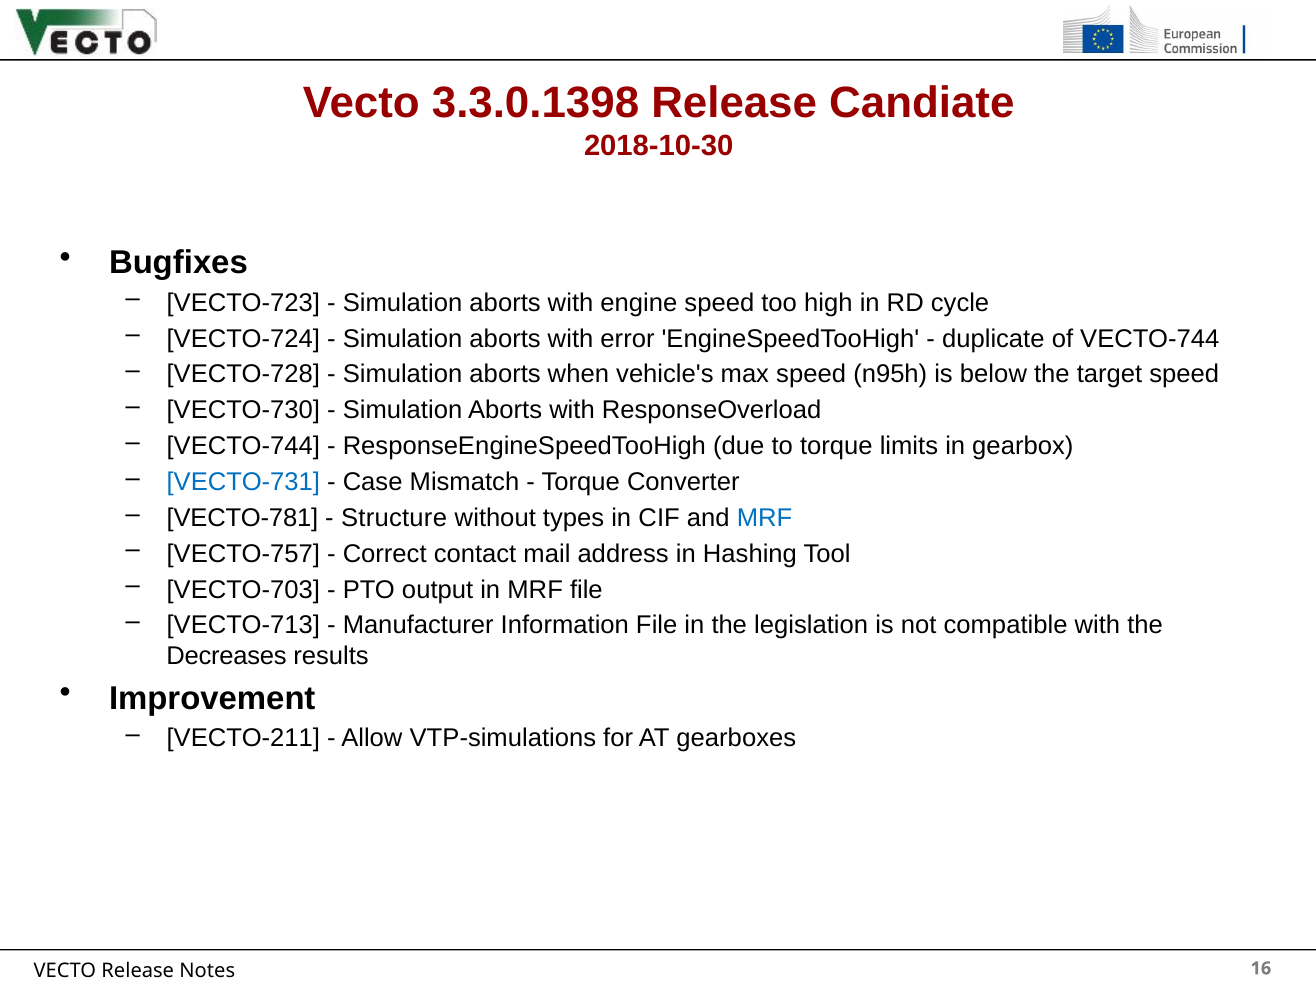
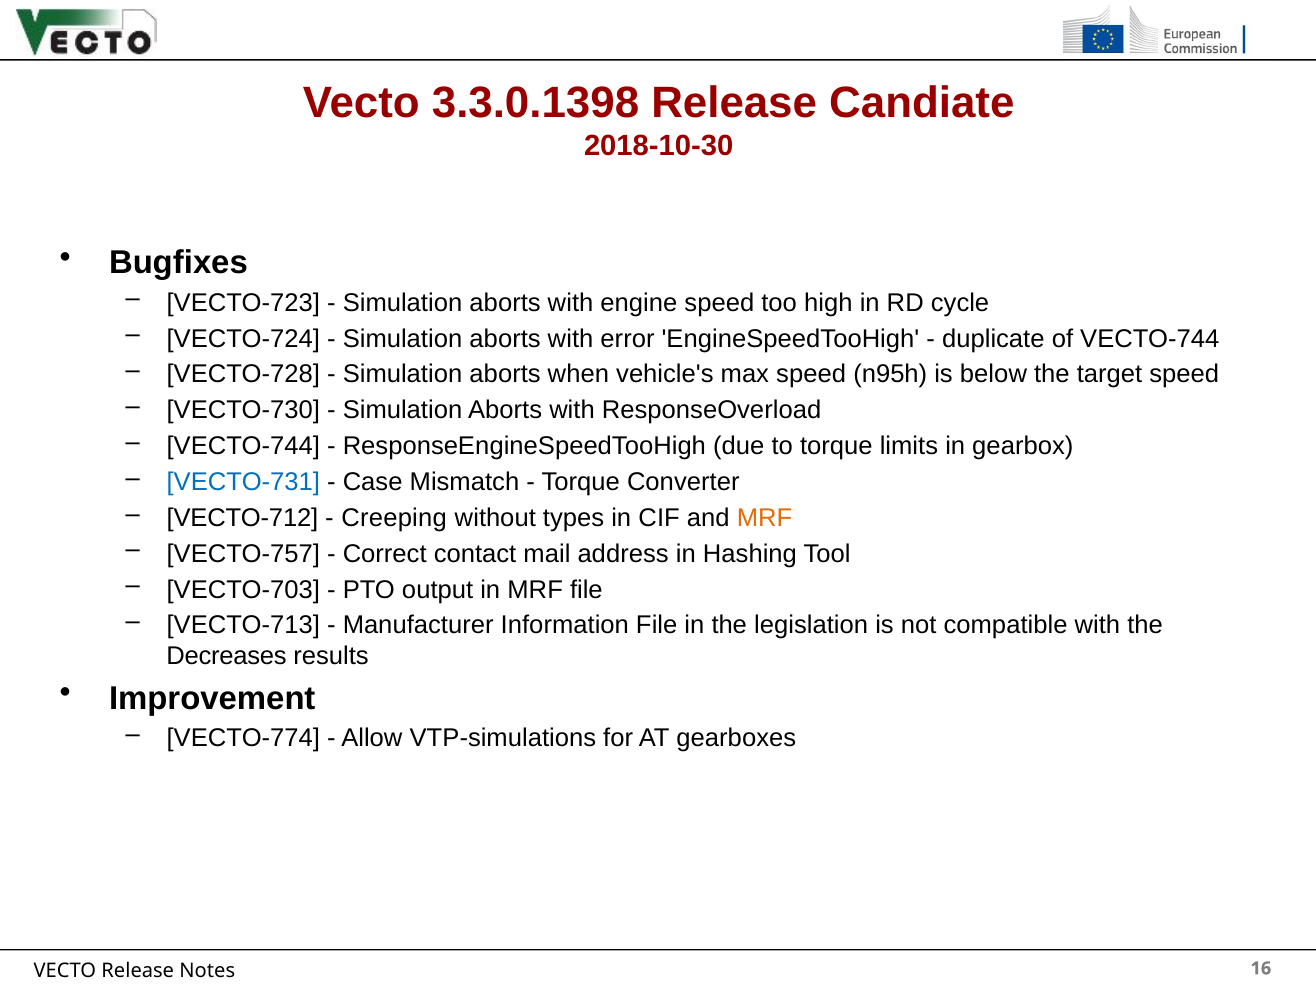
VECTO-781: VECTO-781 -> VECTO-712
Structure: Structure -> Creeping
MRF at (765, 518) colour: blue -> orange
VECTO-211: VECTO-211 -> VECTO-774
